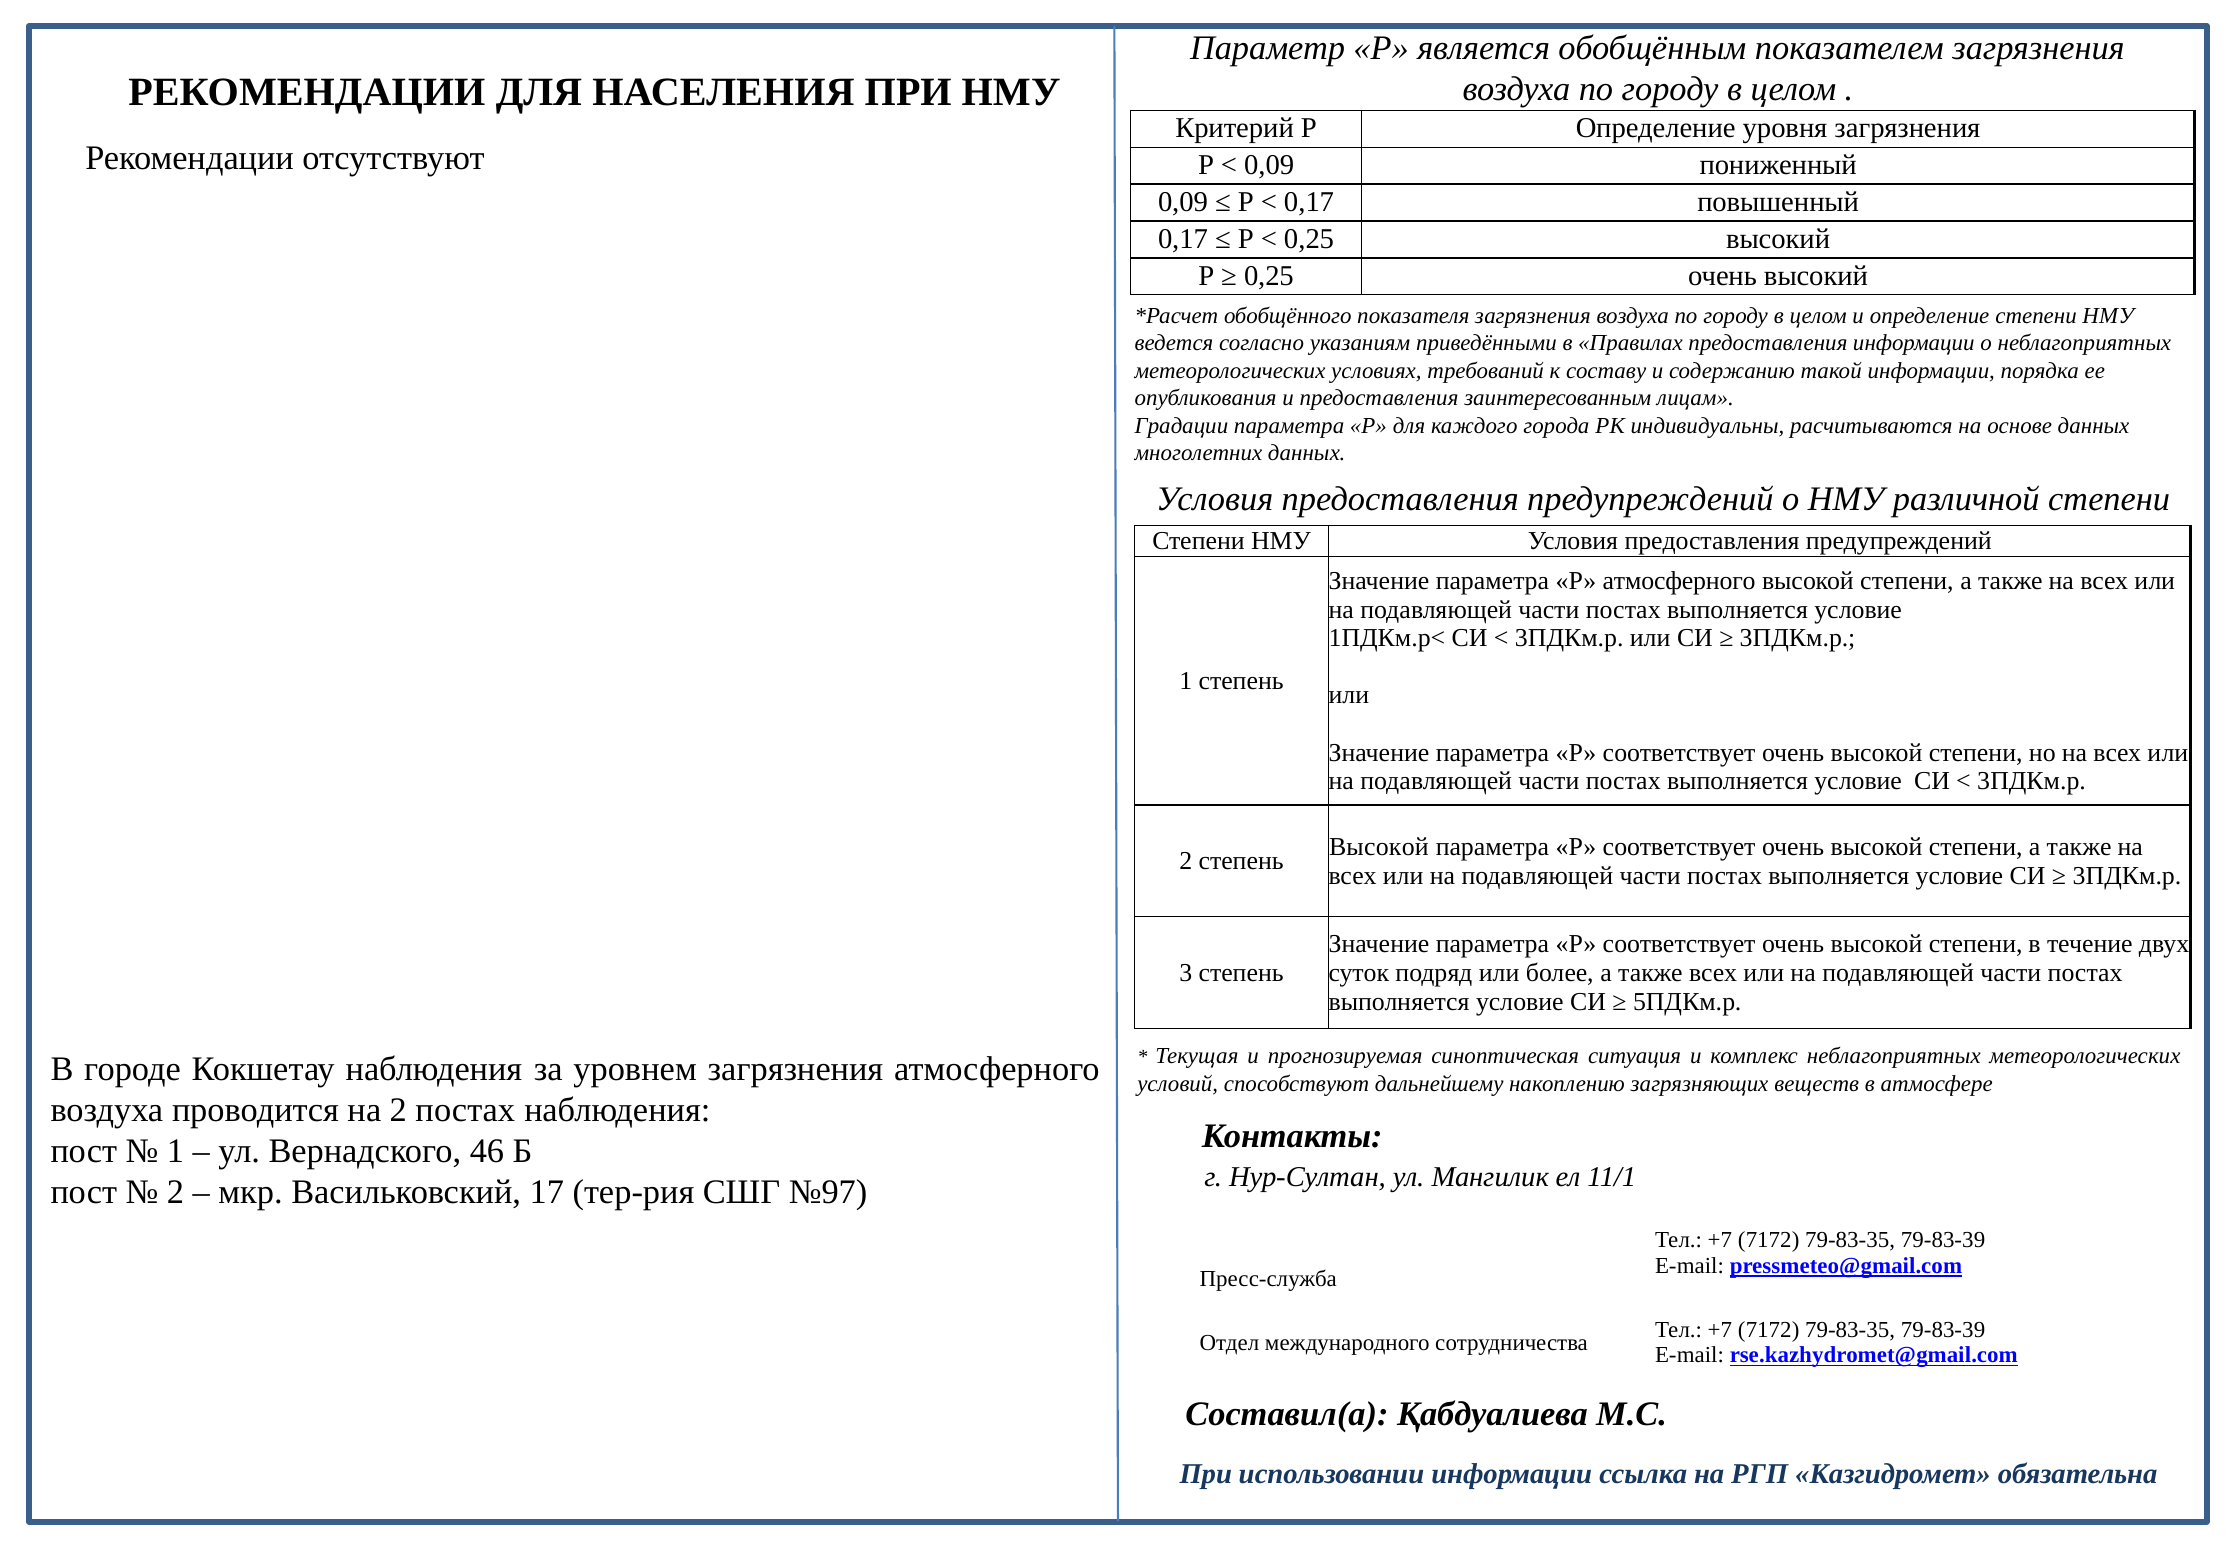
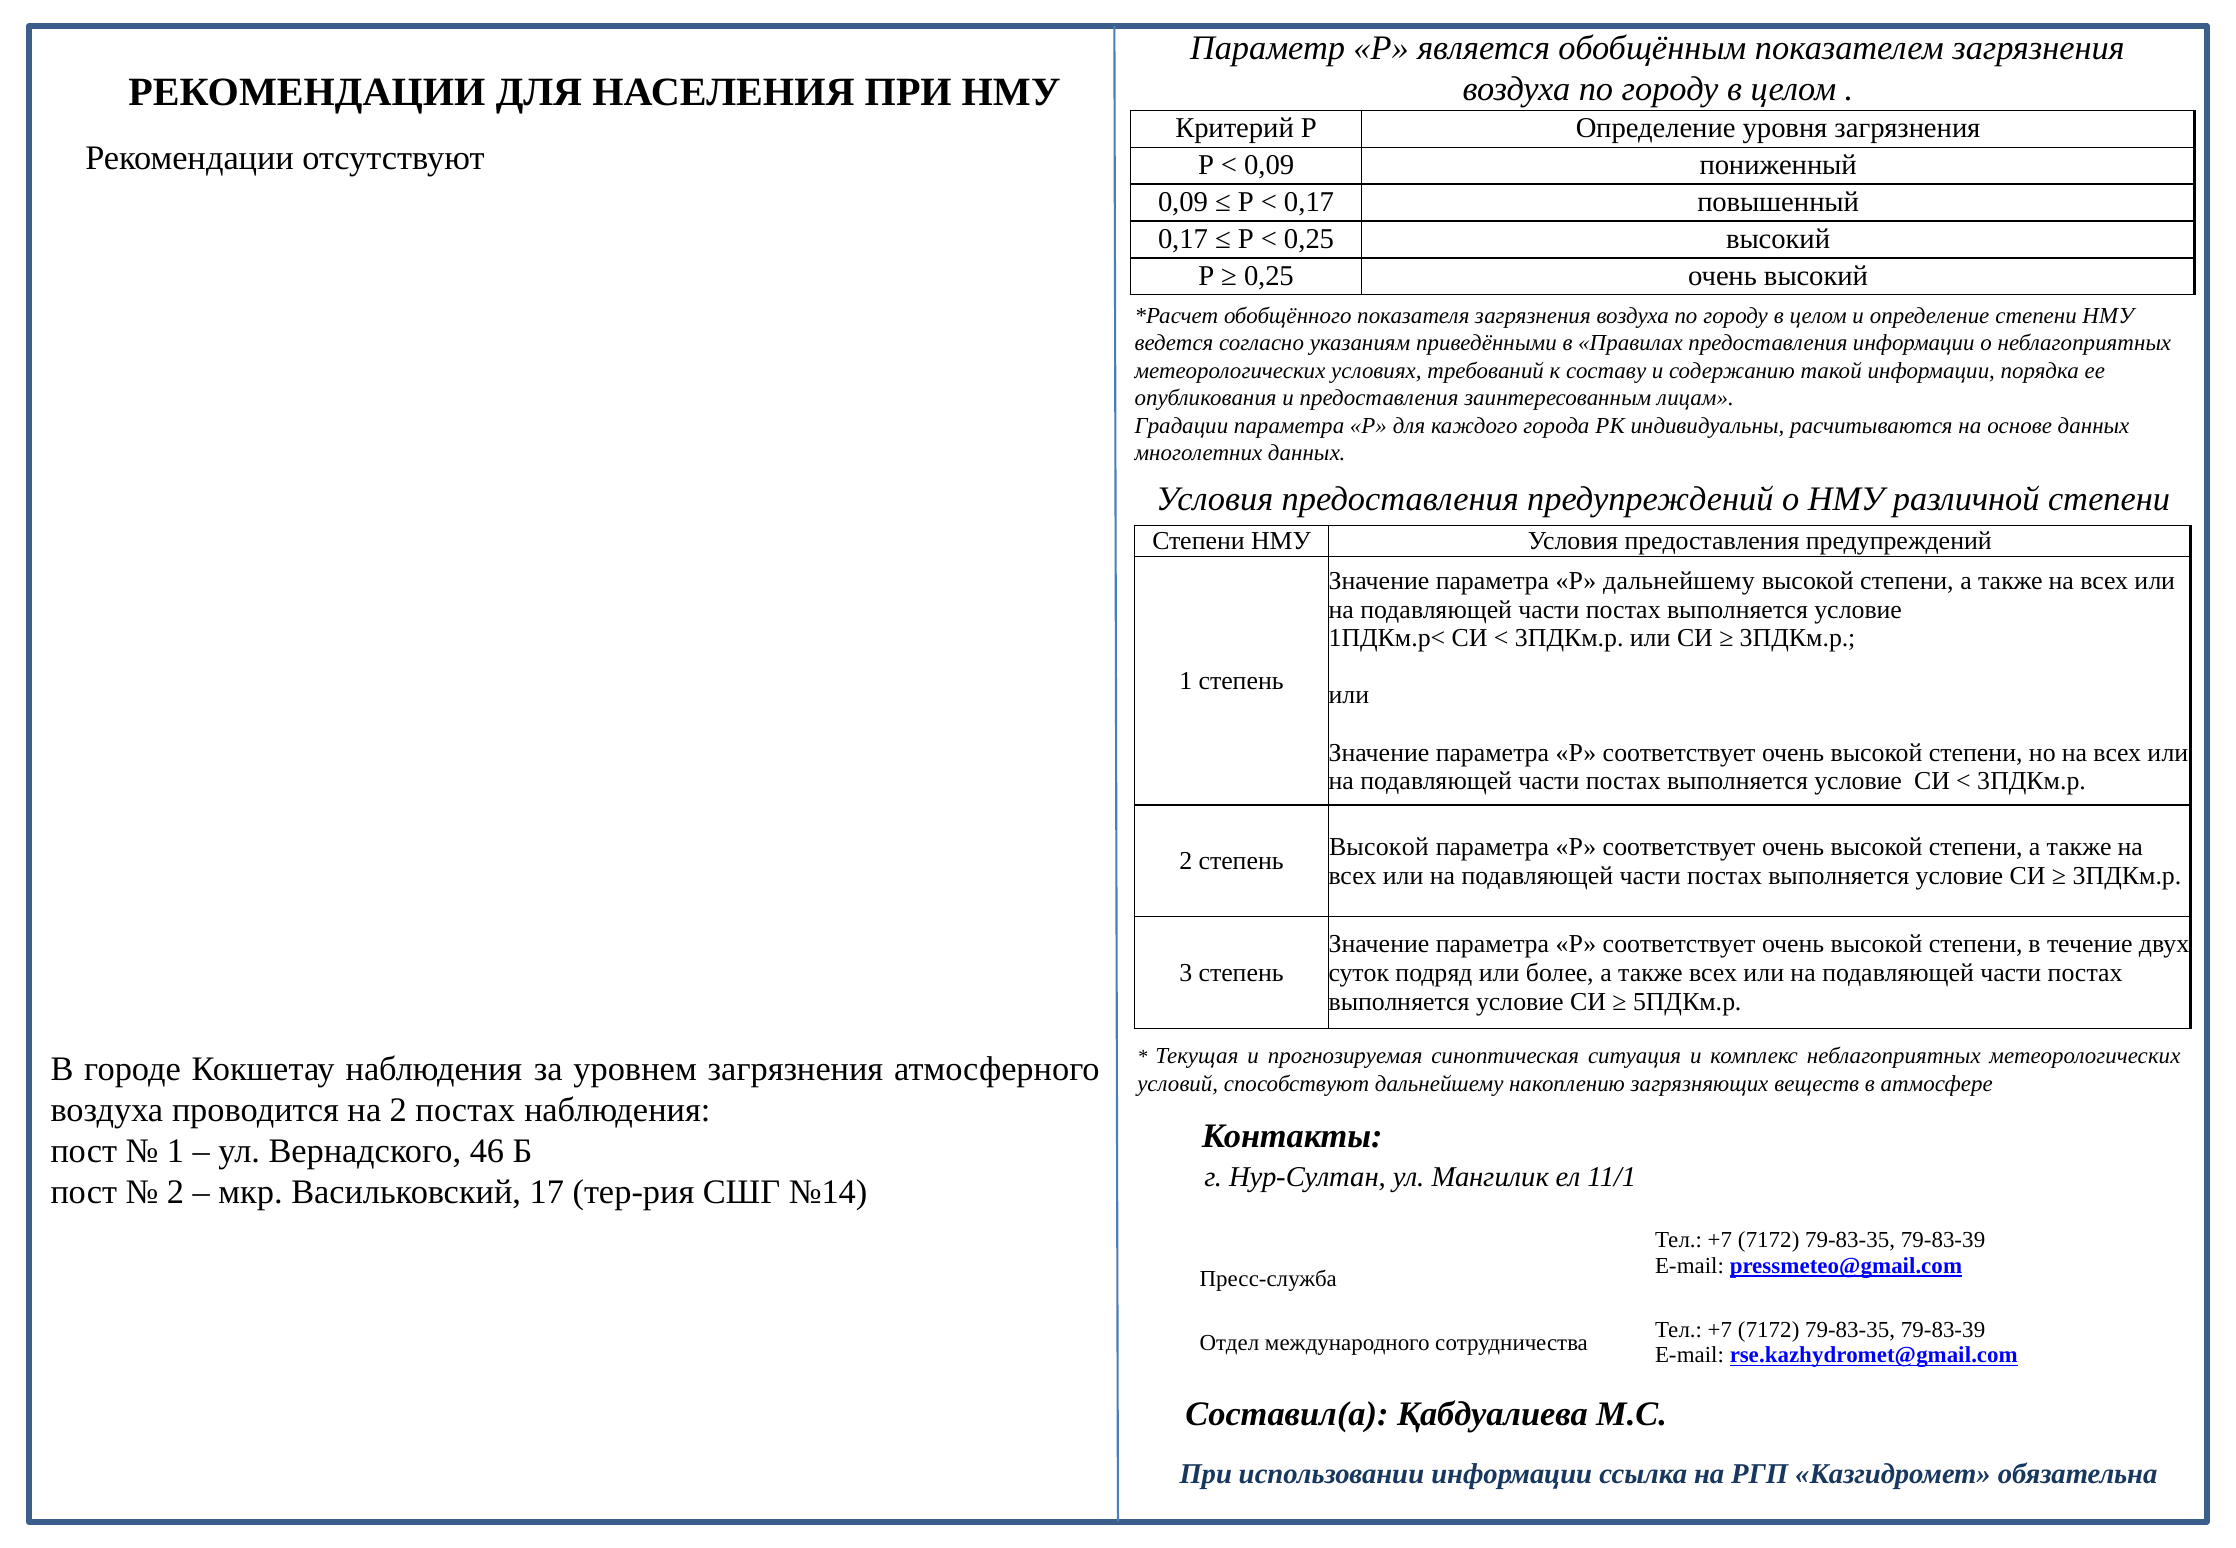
Р атмосферного: атмосферного -> дальнейшему
№97: №97 -> №14
